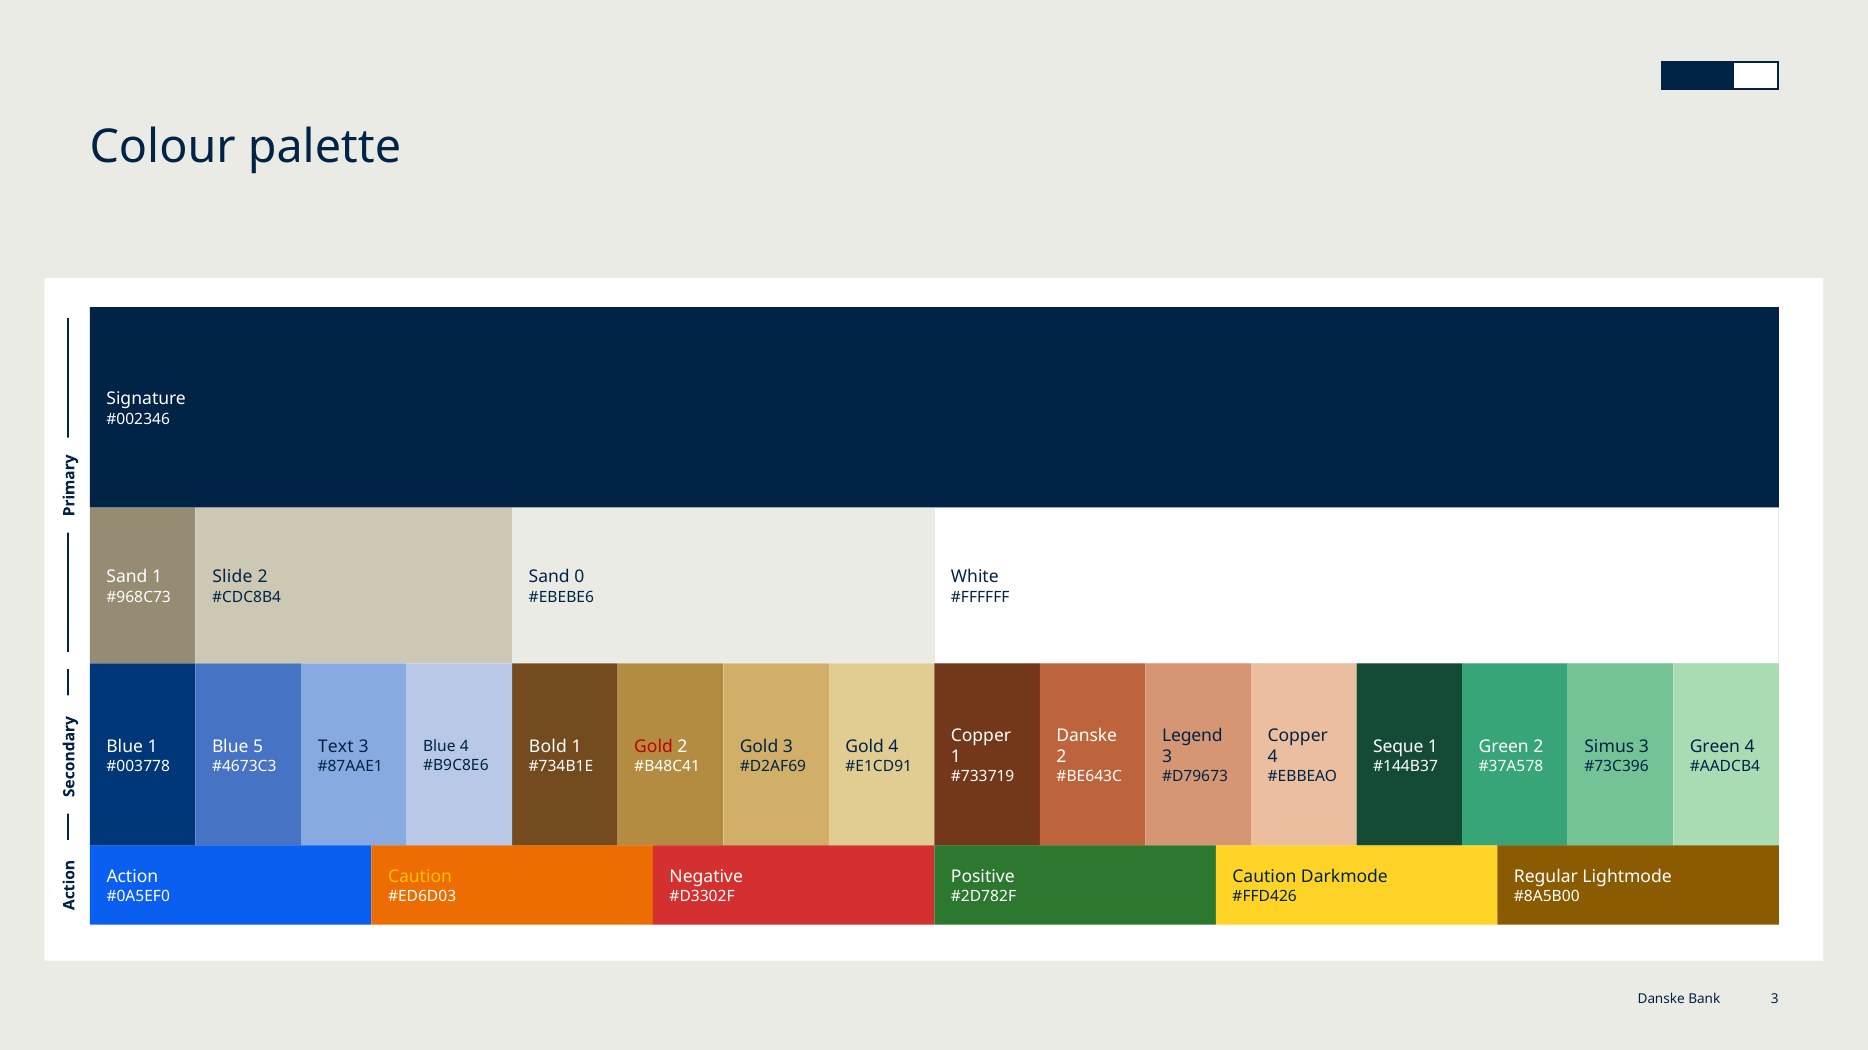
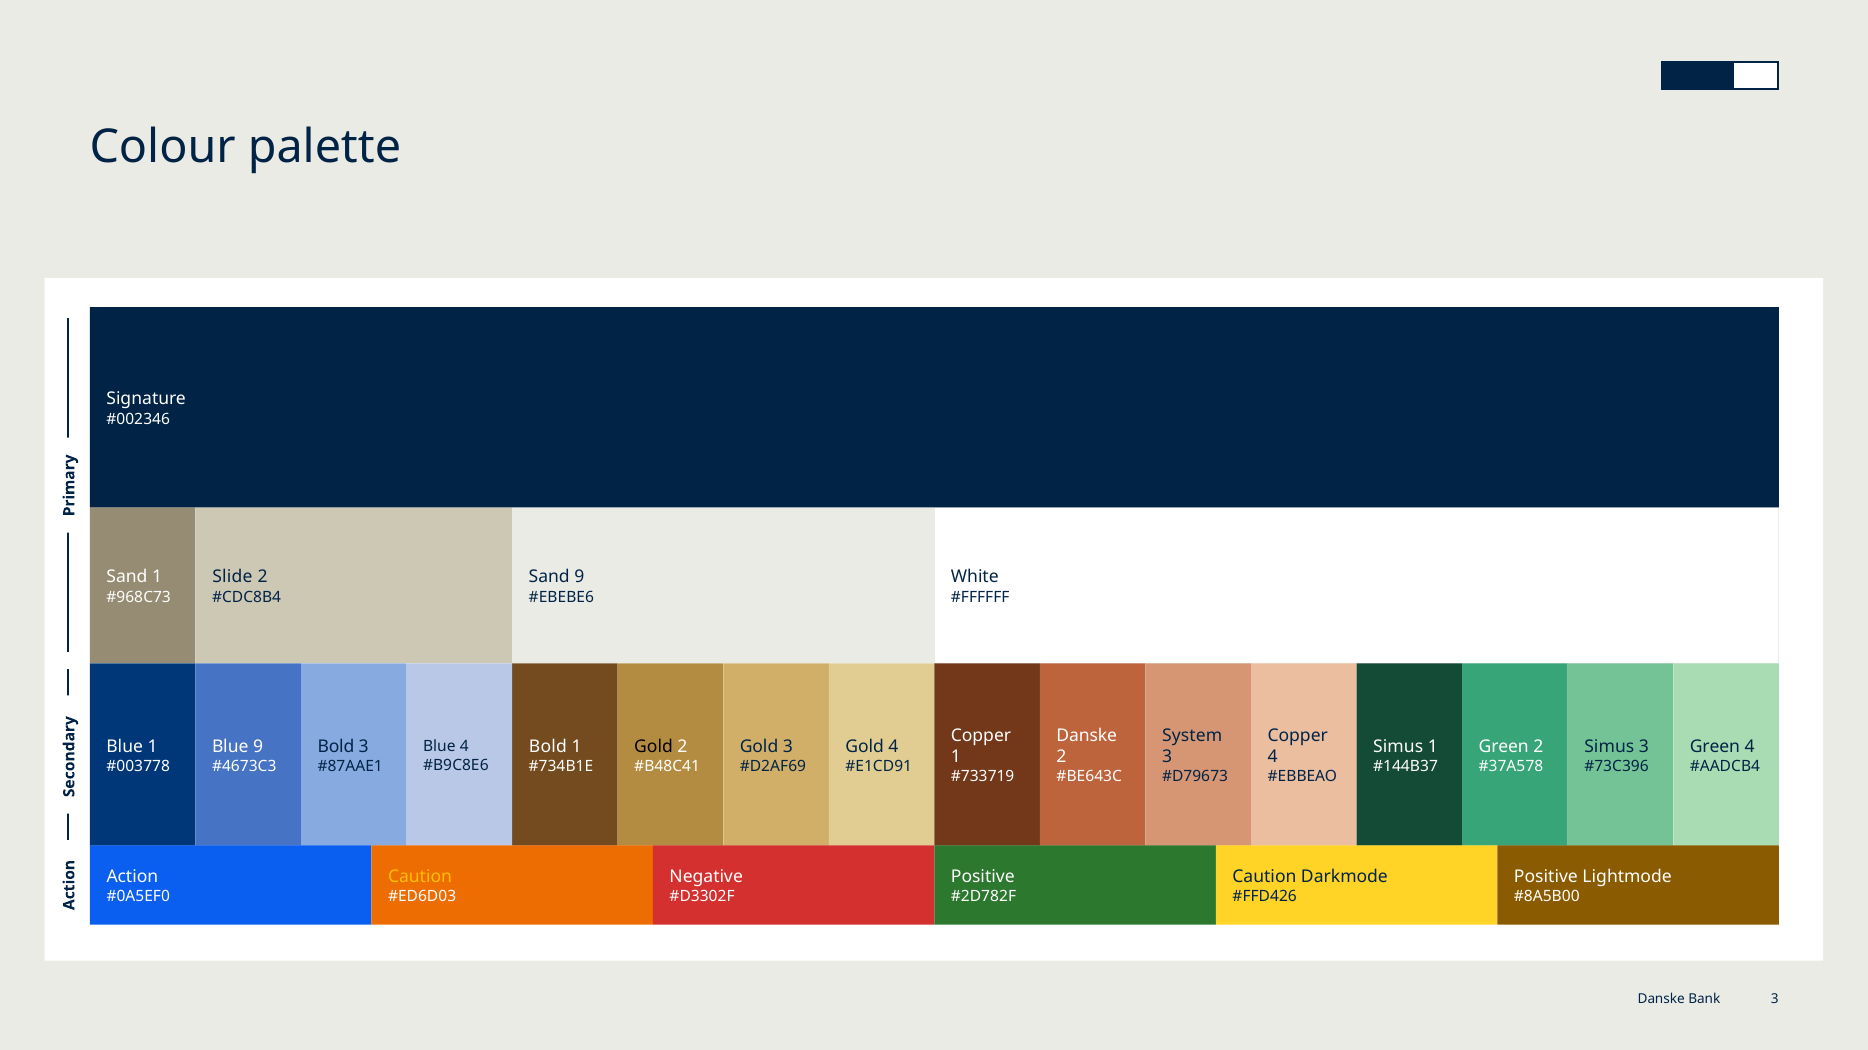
Sand 0: 0 -> 9
Legend: Legend -> System
Blue 5: 5 -> 9
Text at (336, 747): Text -> Bold
Gold at (654, 747) colour: red -> black
Seque at (1398, 747): Seque -> Simus
Regular at (1546, 878): Regular -> Positive
